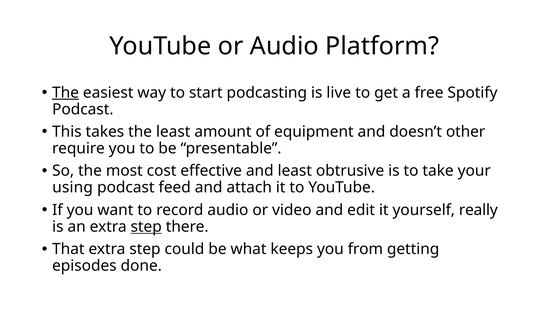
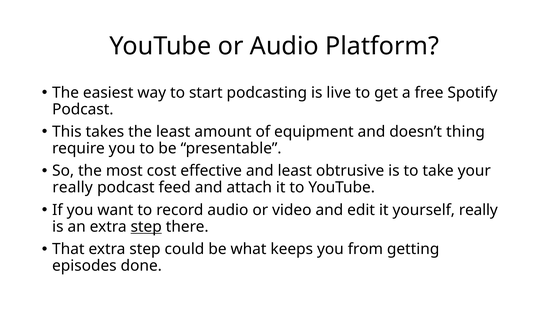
The at (66, 93) underline: present -> none
other: other -> thing
using at (73, 187): using -> really
